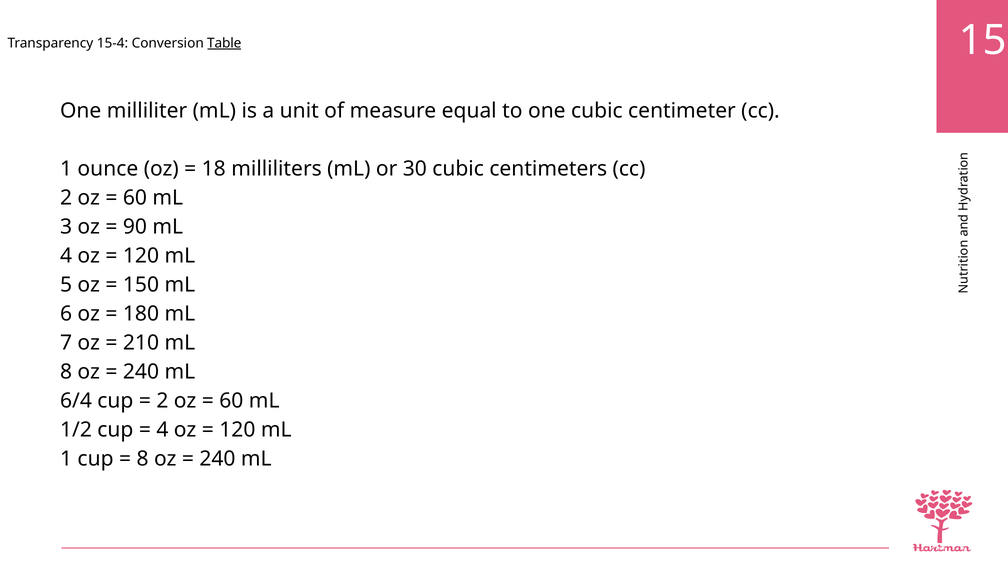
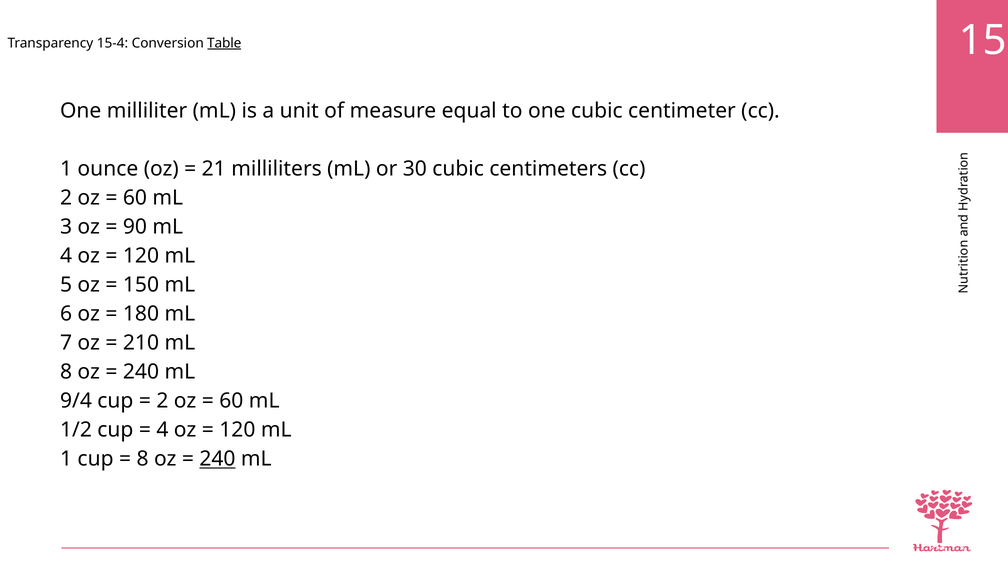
18: 18 -> 21
6/4: 6/4 -> 9/4
240 at (217, 459) underline: none -> present
